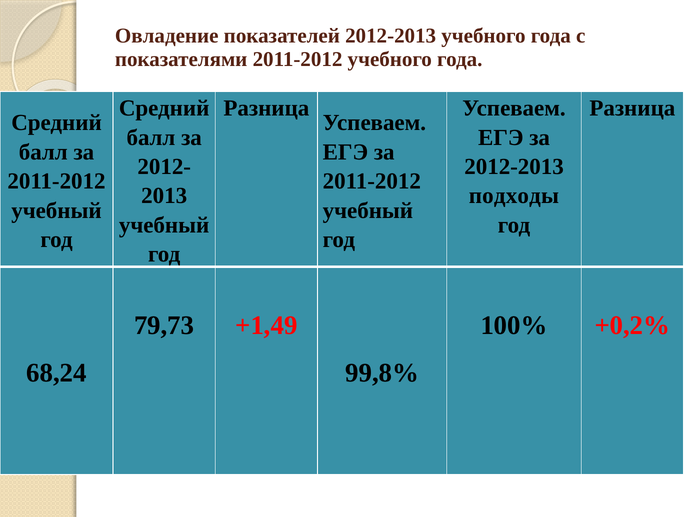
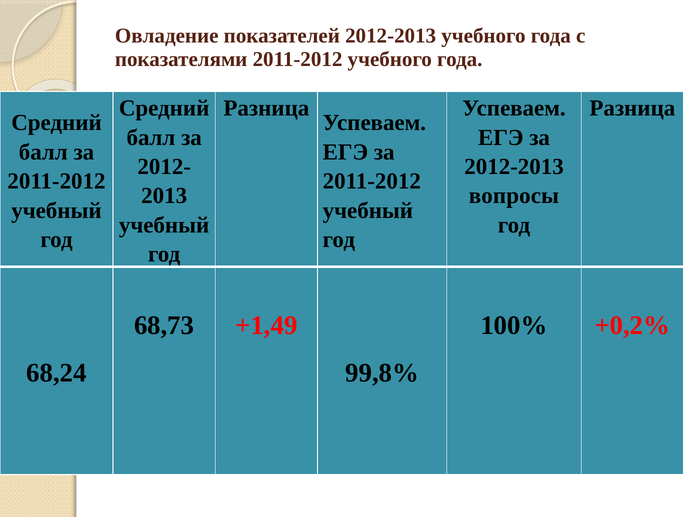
подходы: подходы -> вопросы
79,73: 79,73 -> 68,73
